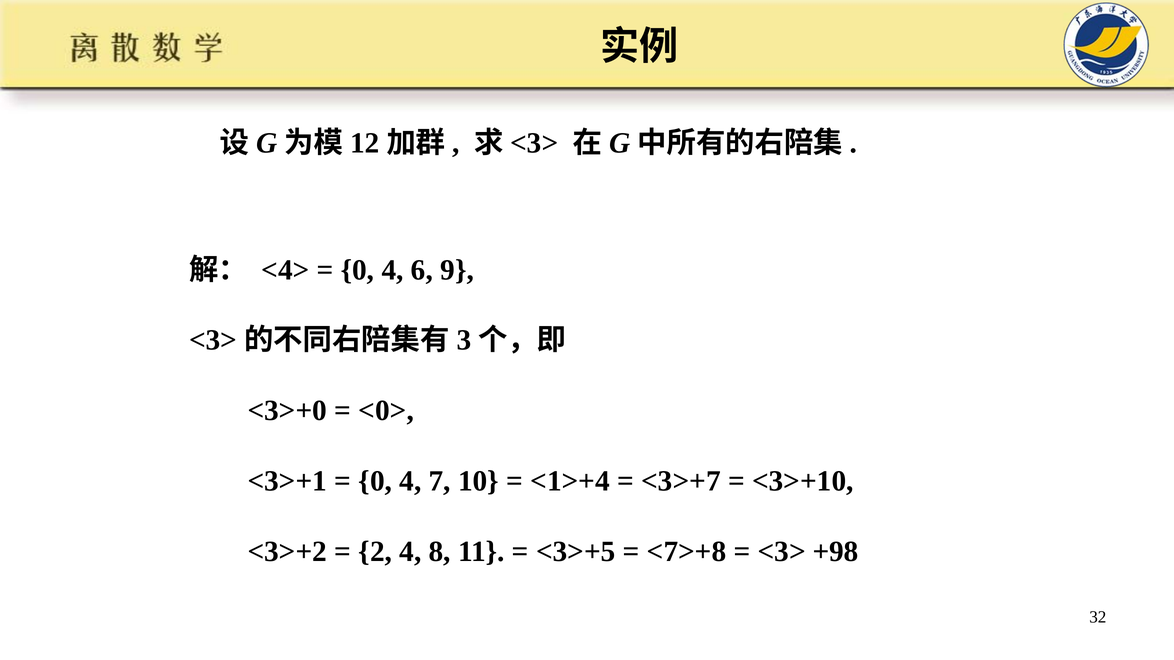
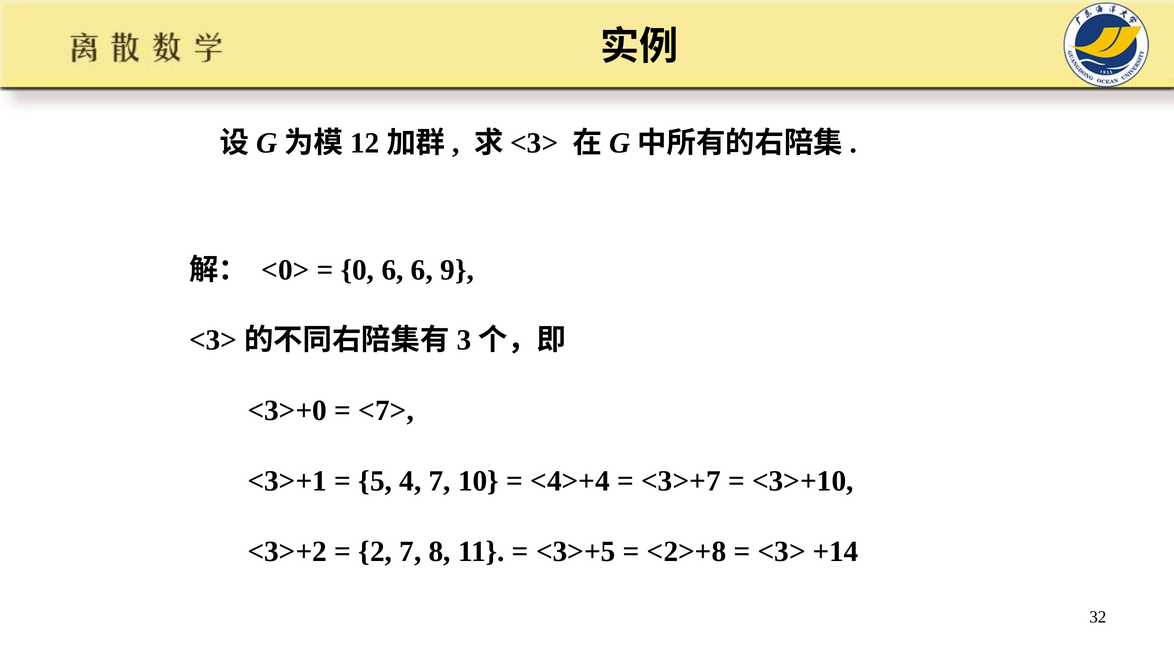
<4>: <4> -> <0>
4 at (393, 270): 4 -> 6
<0>: <0> -> <7>
0 at (375, 481): 0 -> 5
<1>+4: <1>+4 -> <4>+4
2 4: 4 -> 7
<7>+8: <7>+8 -> <2>+8
+98: +98 -> +14
